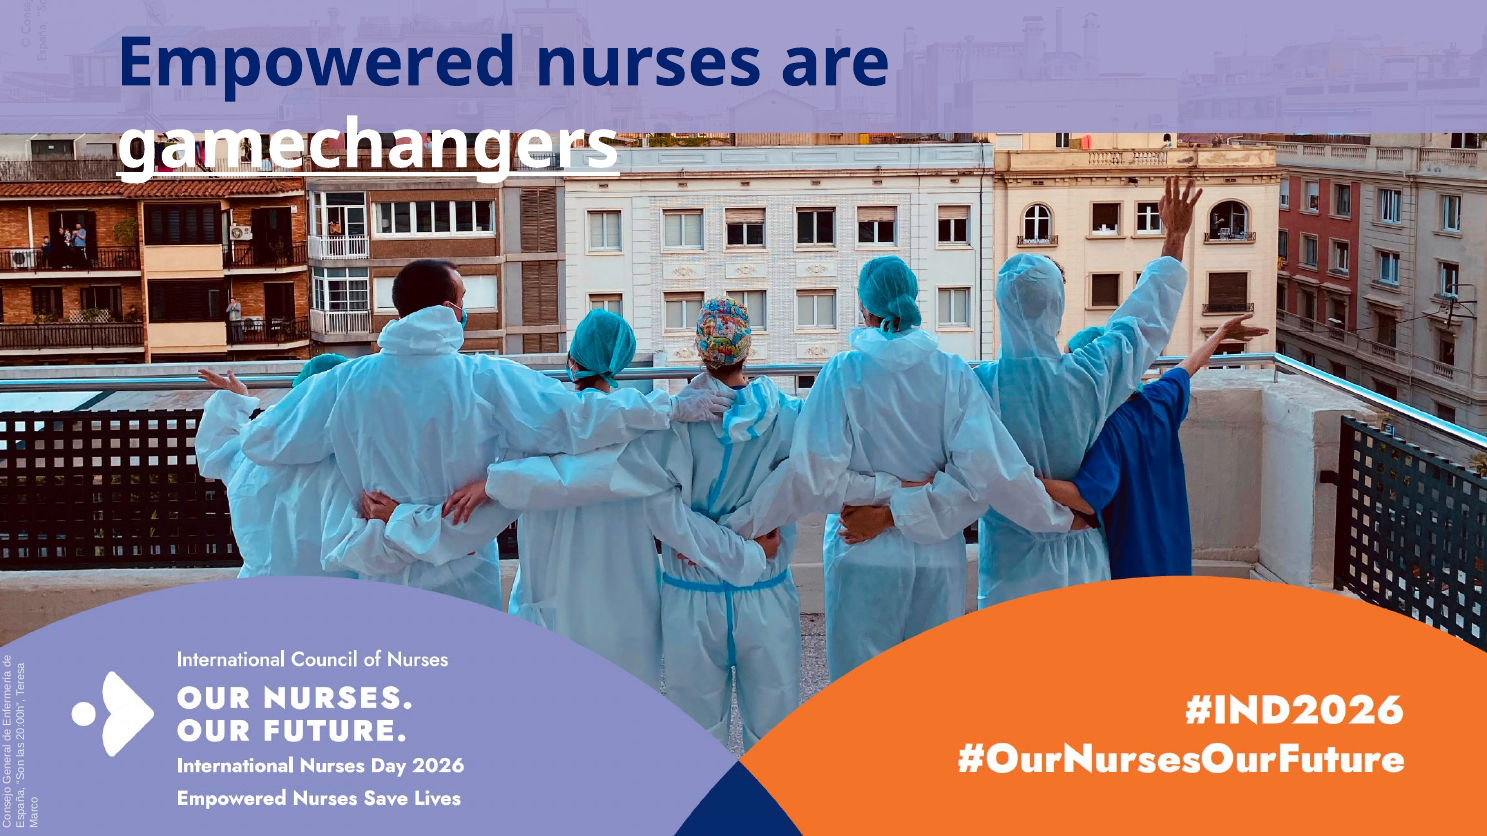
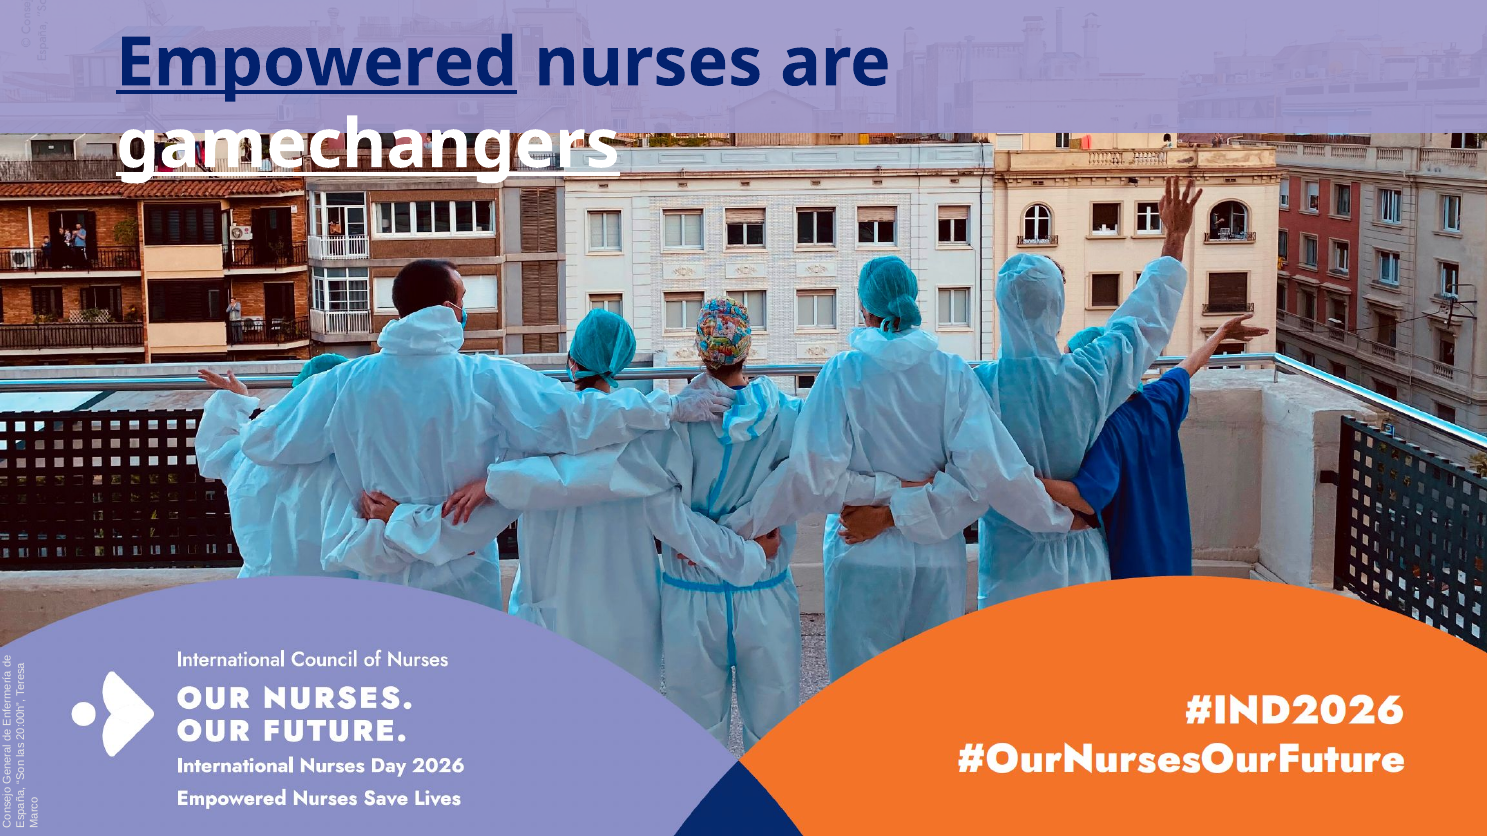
Empowered underline: none -> present
